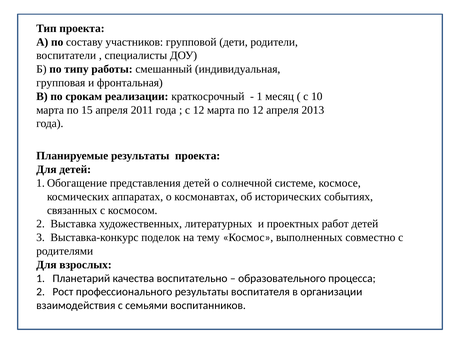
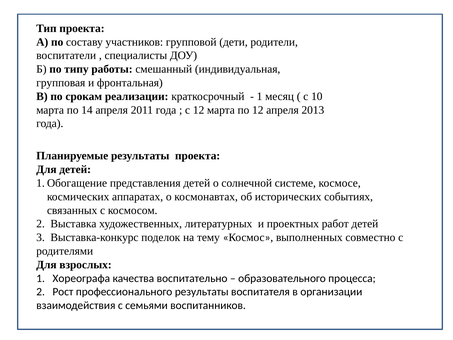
15: 15 -> 14
Планетарий: Планетарий -> Хореографа
